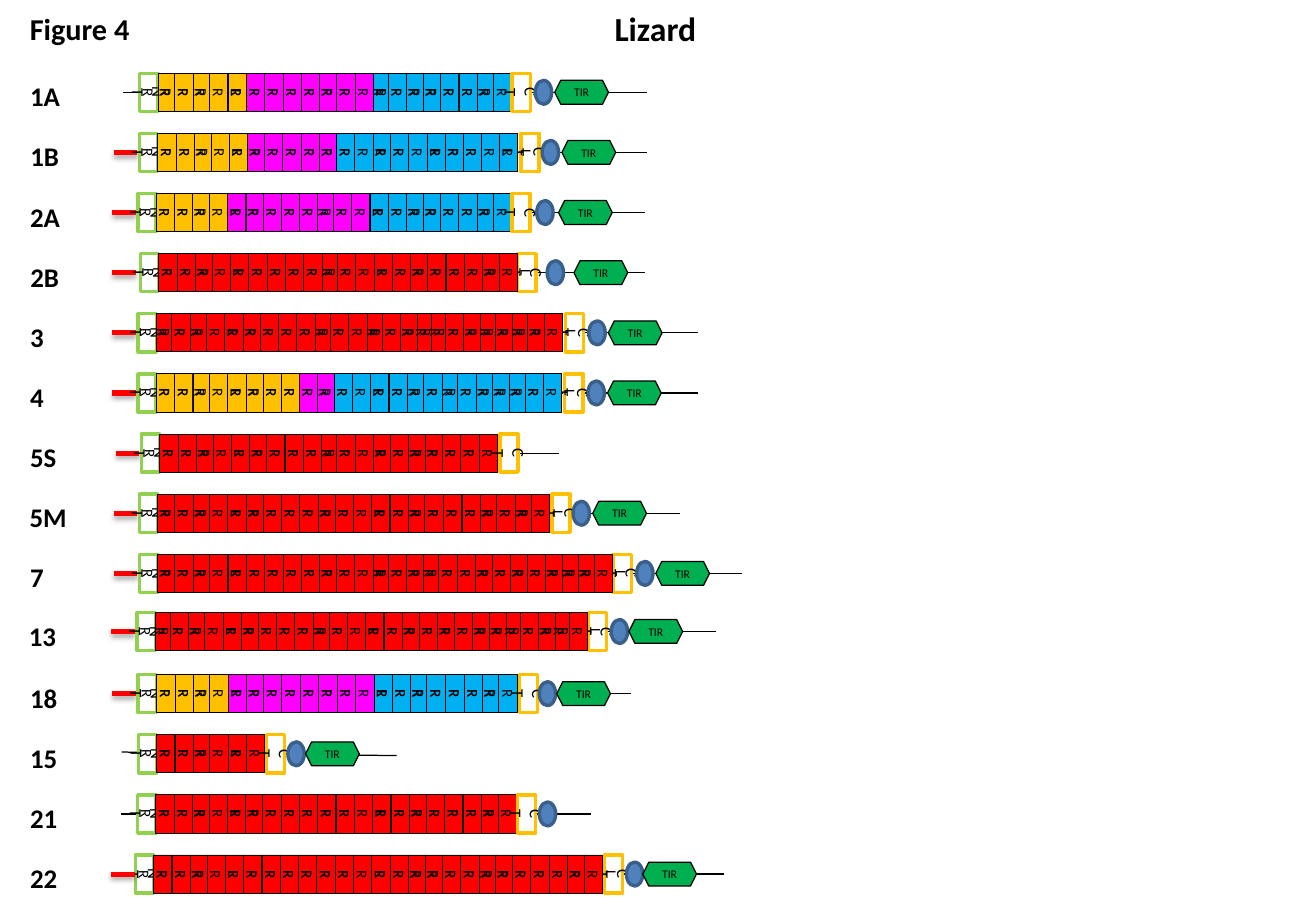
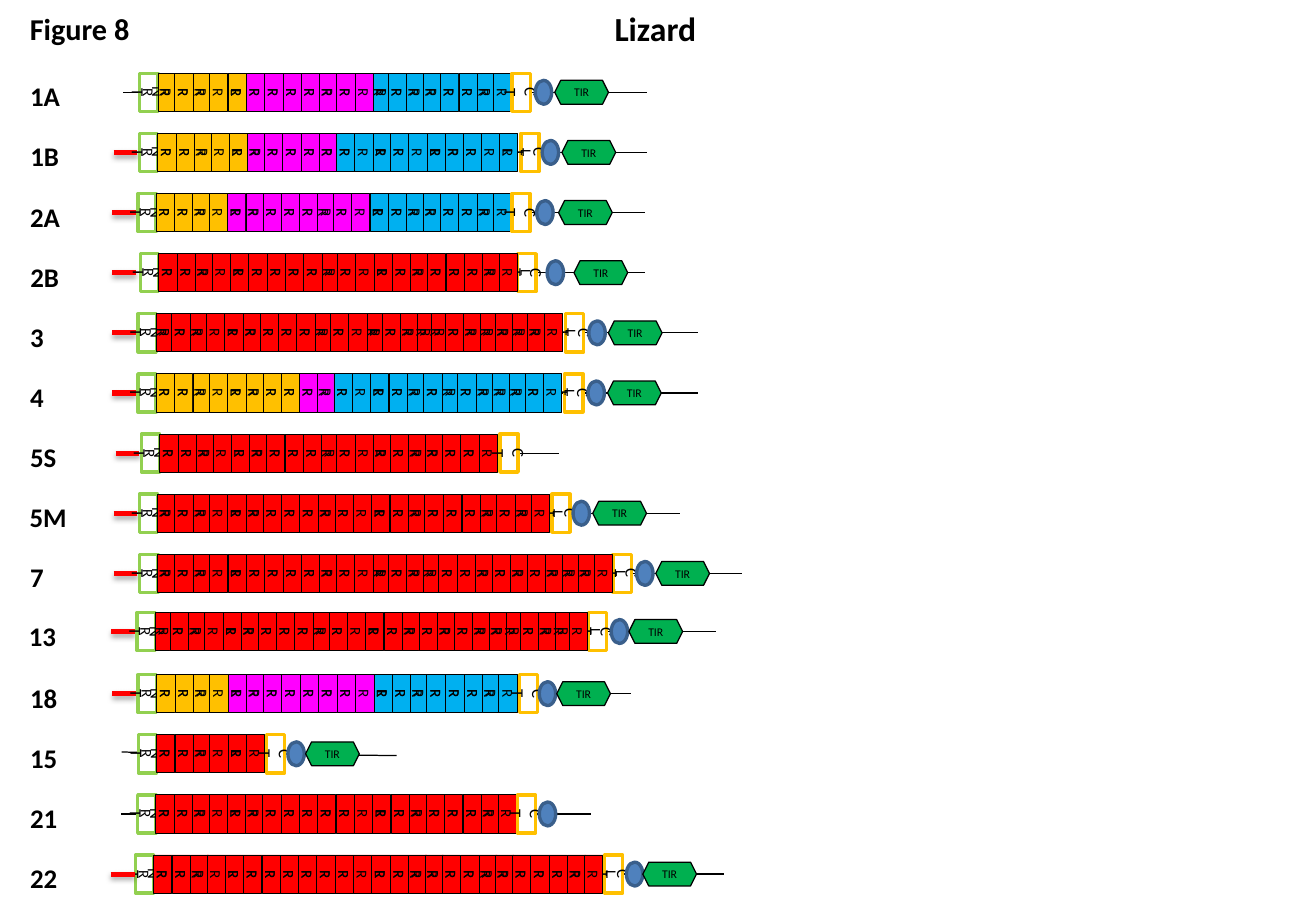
Figure 4: 4 -> 8
